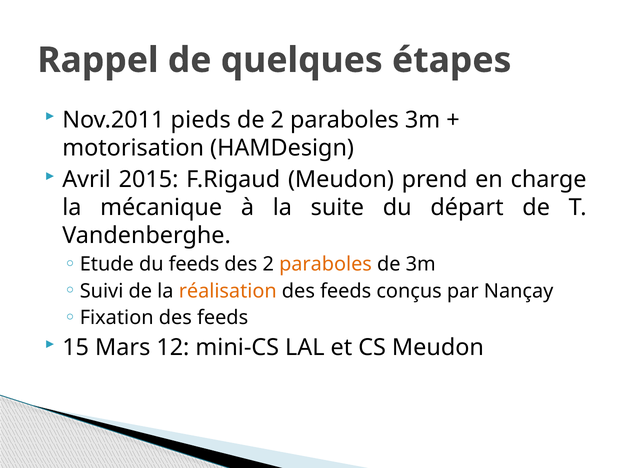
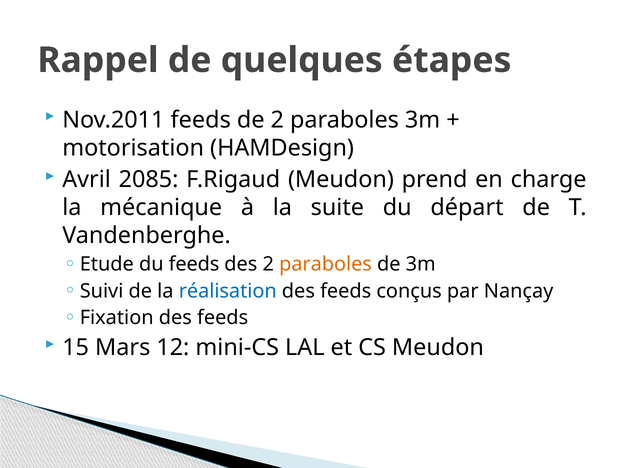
Nov.2011 pieds: pieds -> feeds
2015: 2015 -> 2085
réalisation colour: orange -> blue
